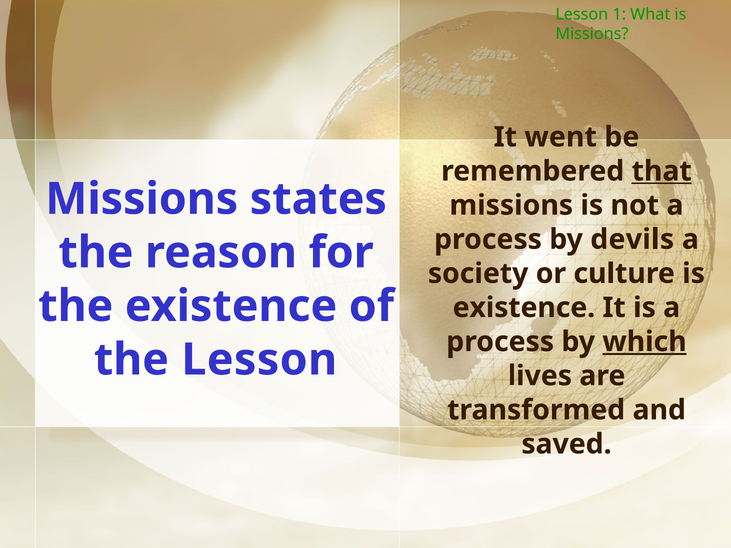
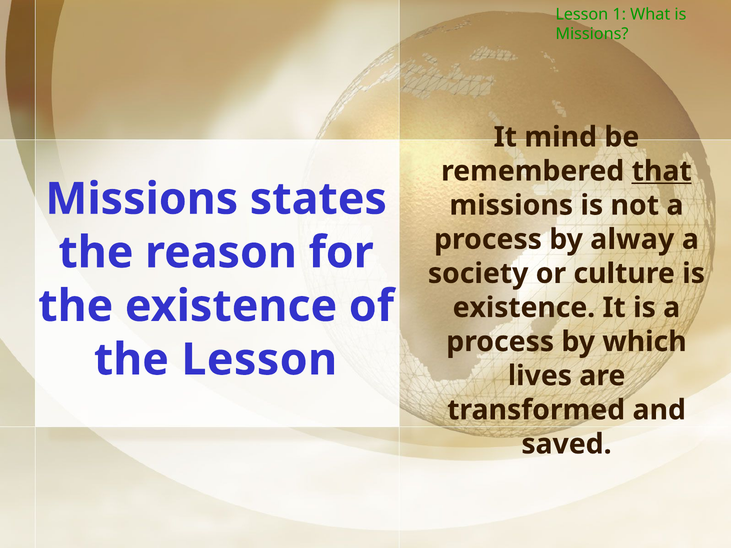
went: went -> mind
devils: devils -> alway
which underline: present -> none
